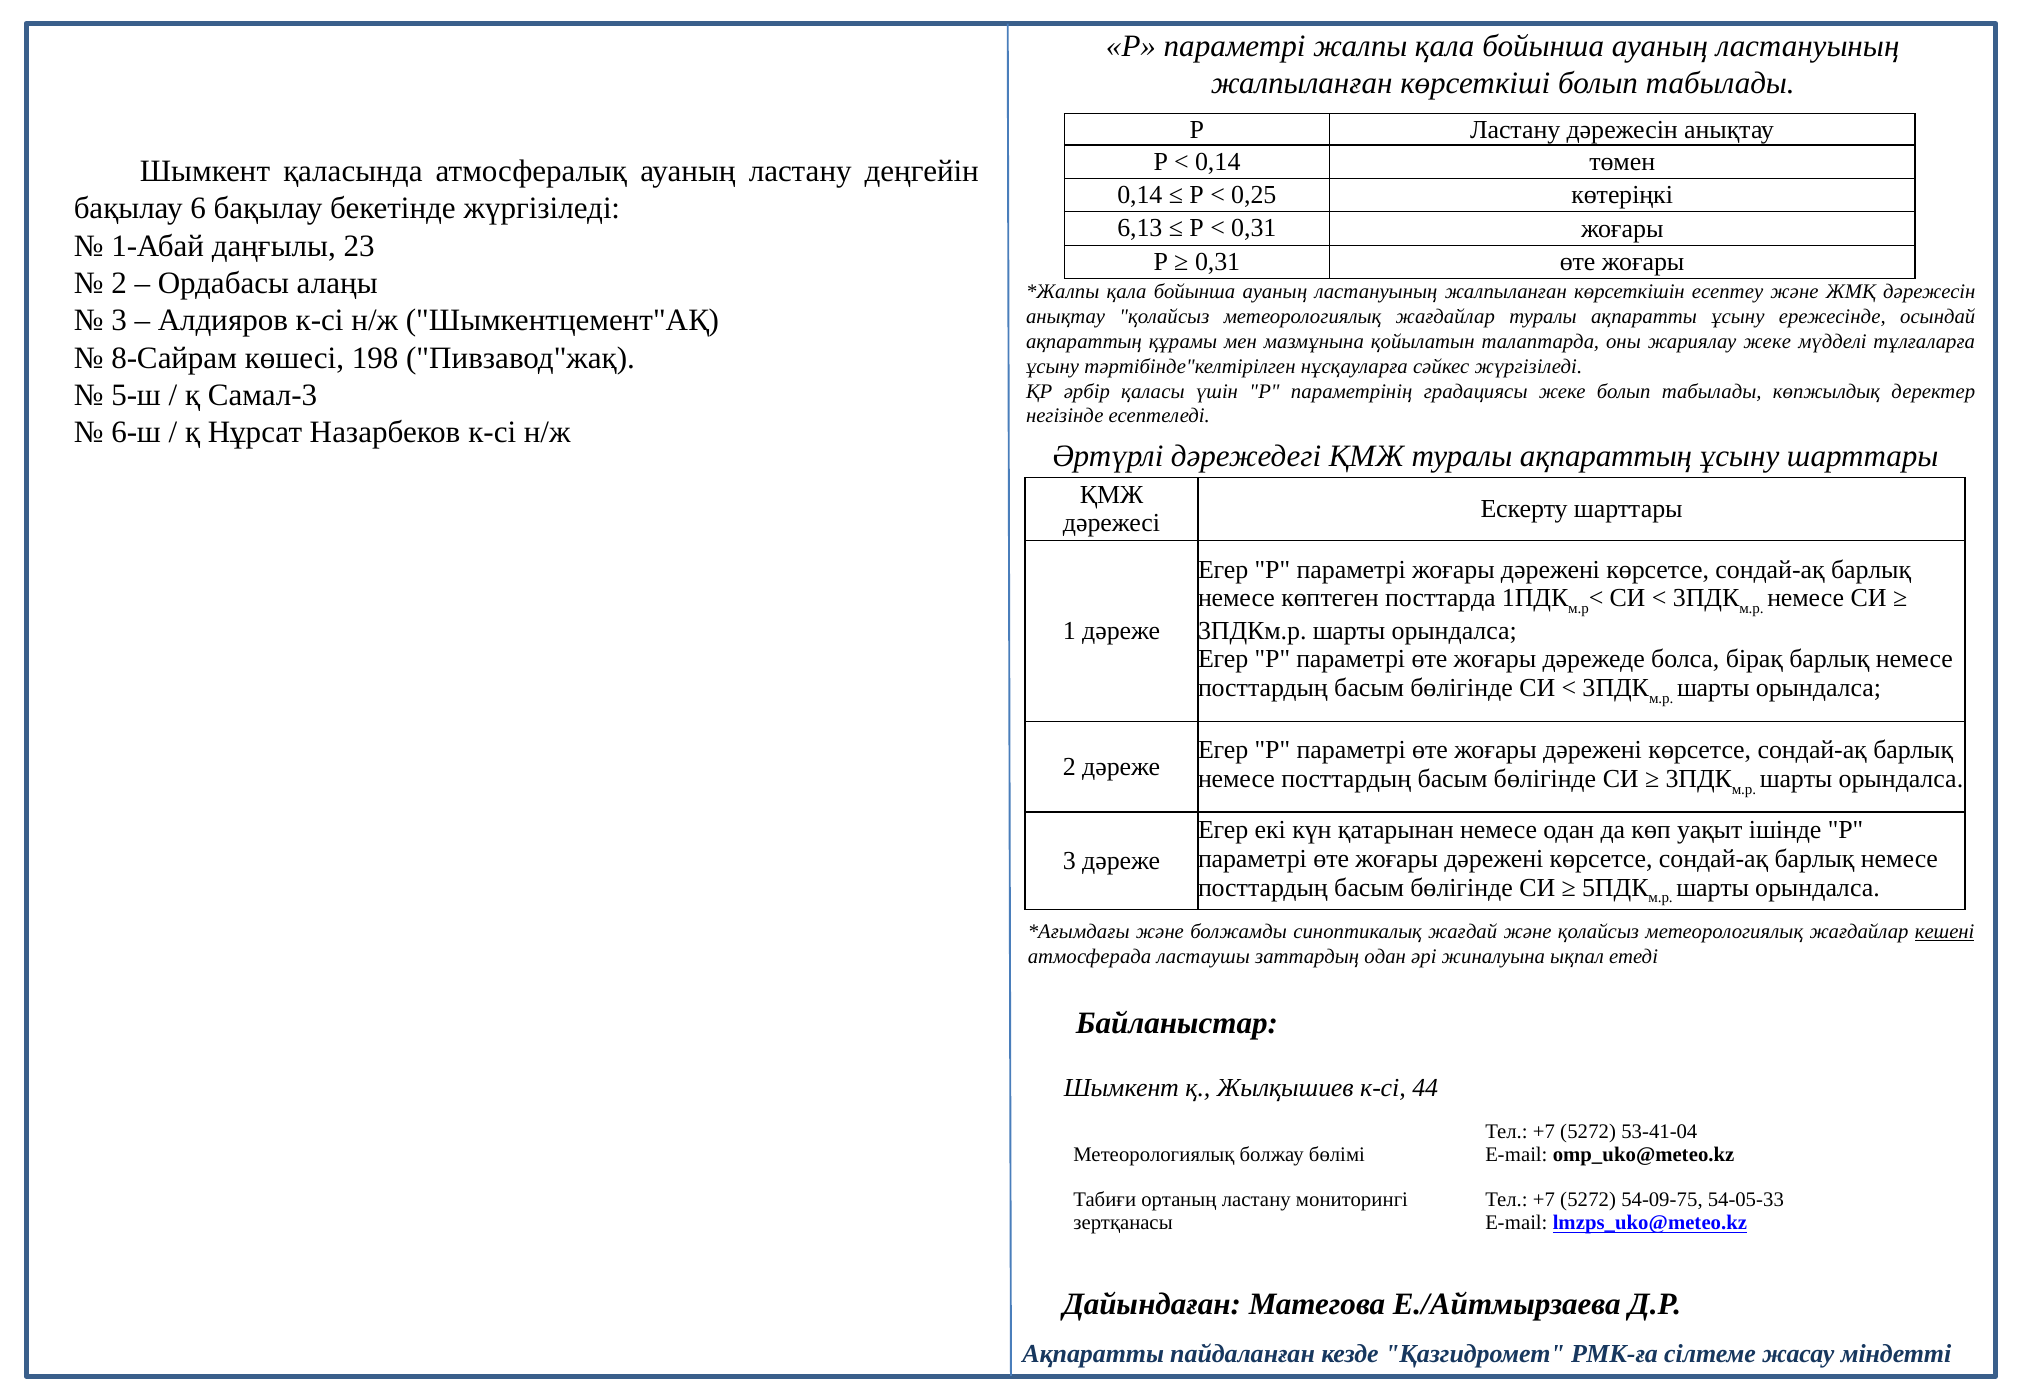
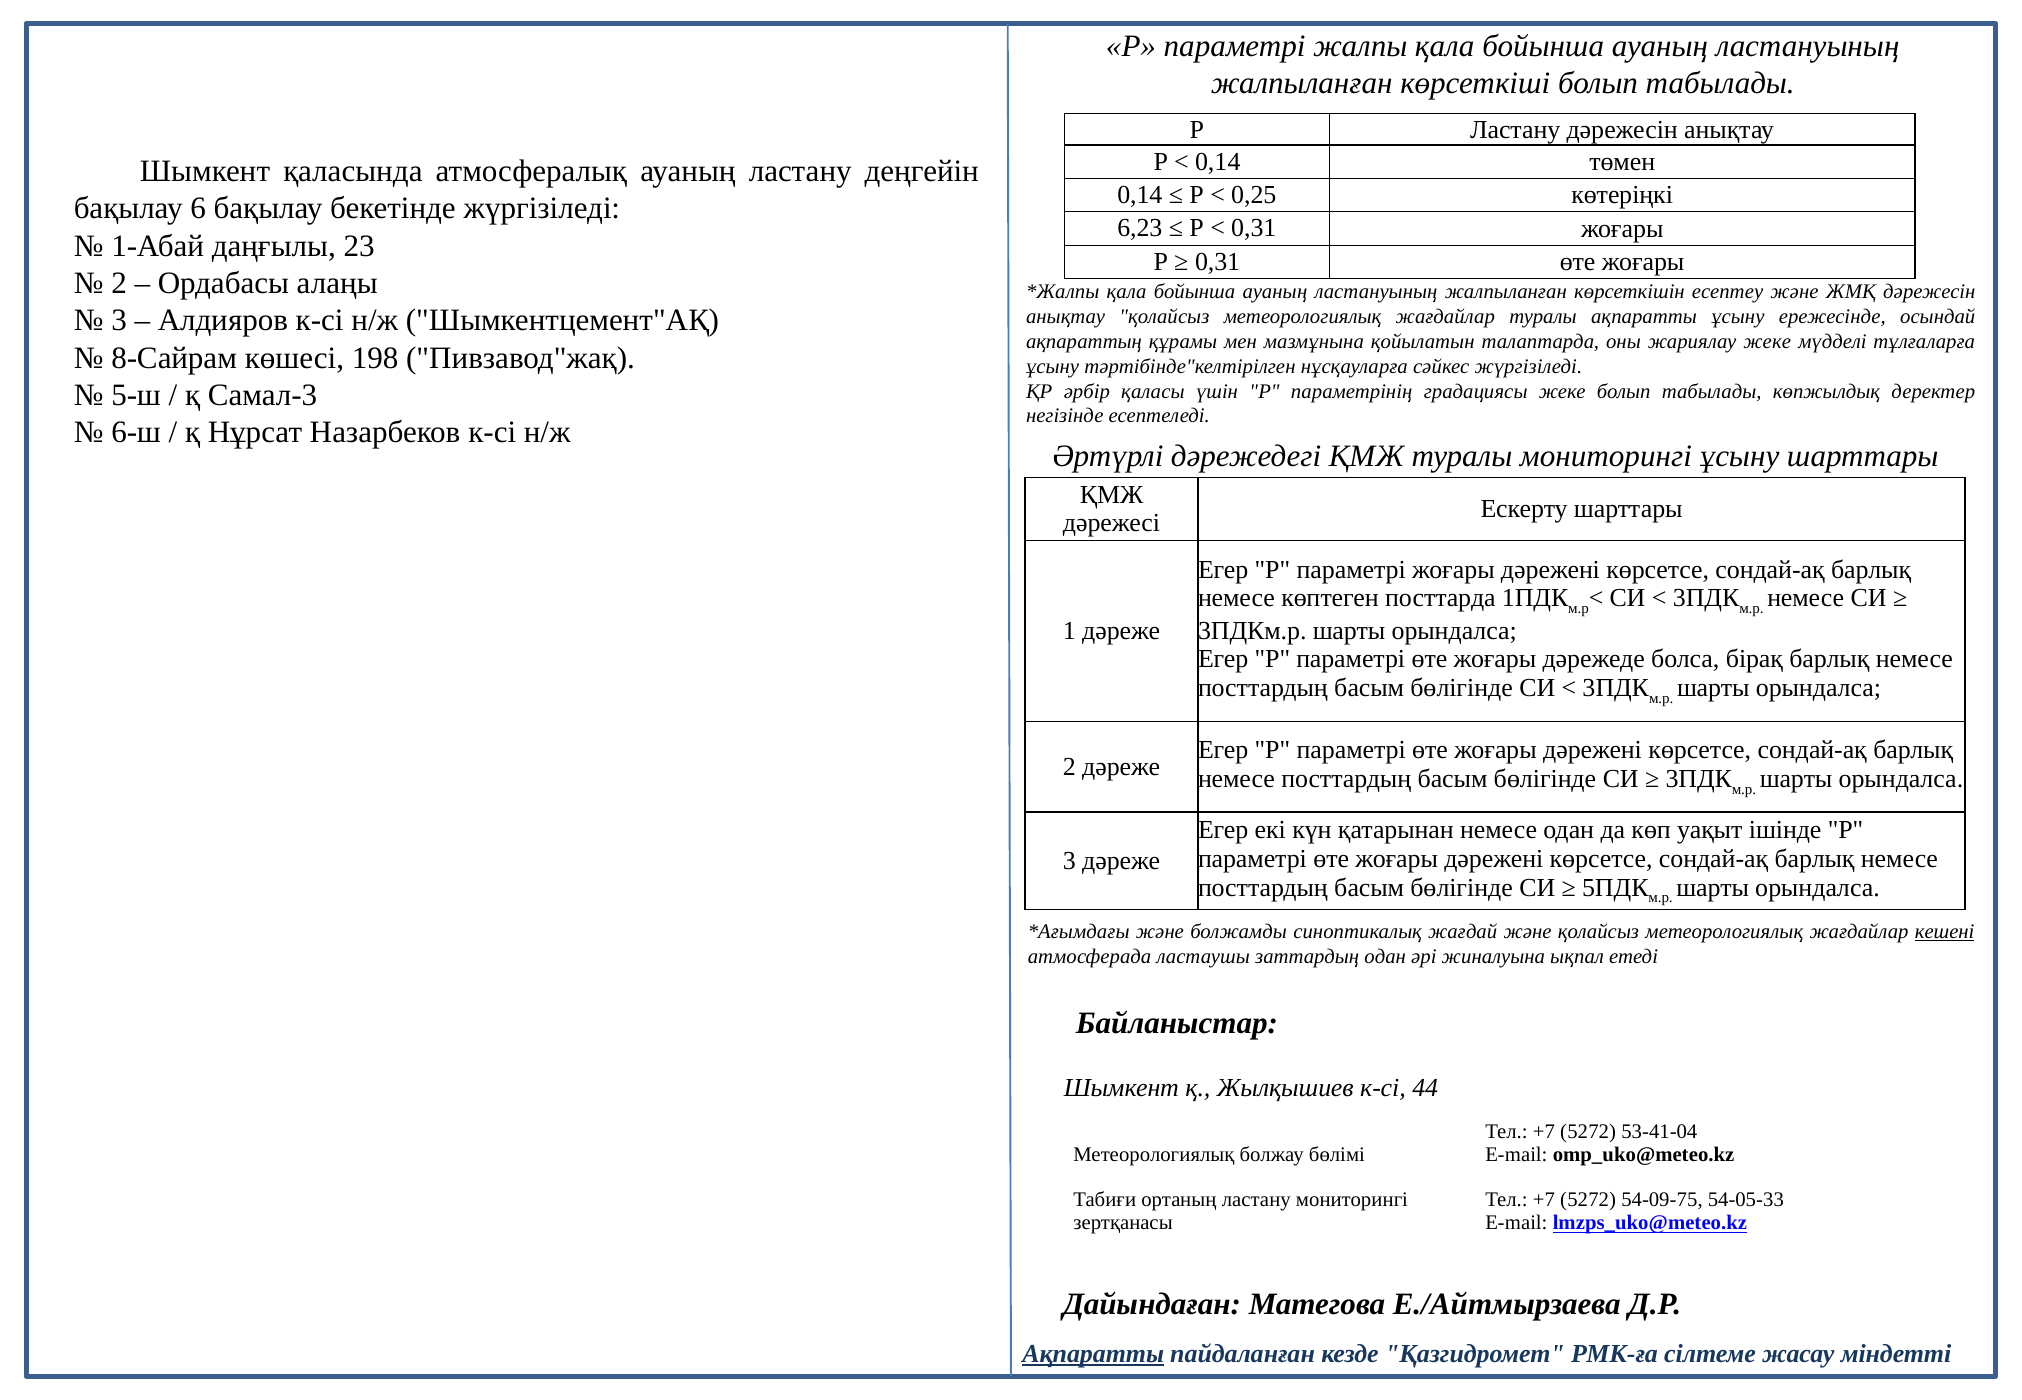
6,13: 6,13 -> 6,23
туралы ақпараттың: ақпараттың -> мониторингі
Ақпаратты at (1093, 1353) underline: none -> present
